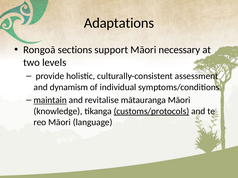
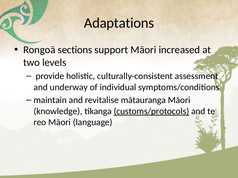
necessary: necessary -> increased
dynamism: dynamism -> underway
maintain underline: present -> none
